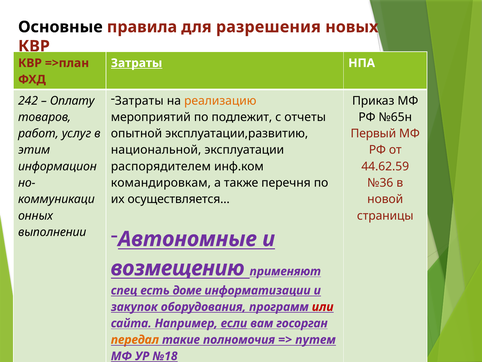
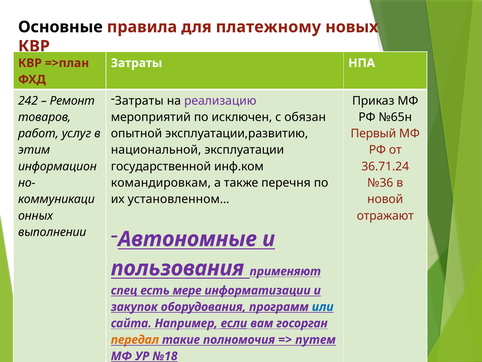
разрешения: разрешения -> платежному
Затраты at (137, 63) underline: present -> none
реализацию colour: orange -> purple
Оплату: Оплату -> Ремонт
подлежит: подлежит -> исключен
отчеты: отчеты -> обязан
распорядителем: распорядителем -> государственной
44.62.59: 44.62.59 -> 36.71.24
осуществляется…: осуществляется… -> установленном…
страницы: страницы -> отражают
возмещению: возмещению -> пользования
доме: доме -> мере
или colour: red -> blue
